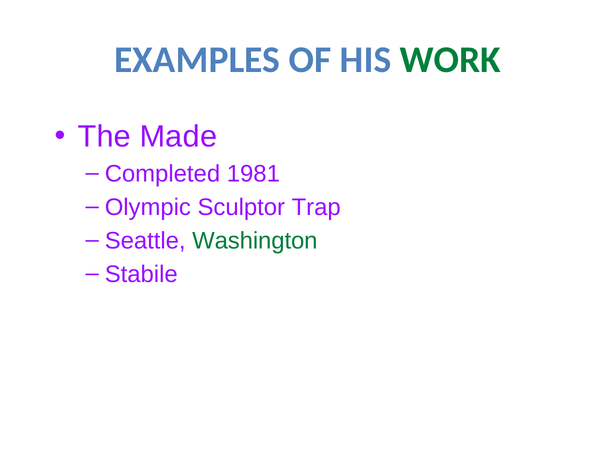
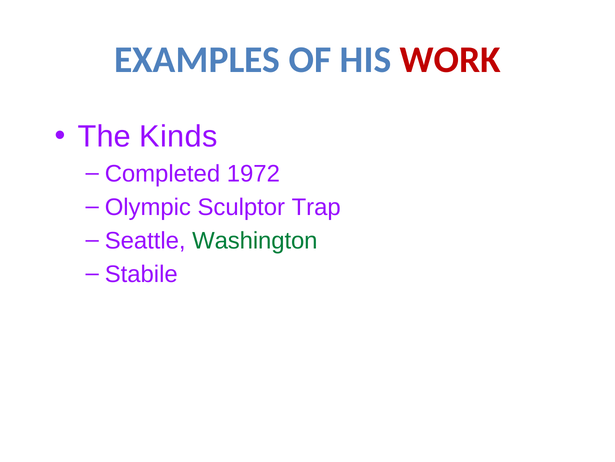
WORK colour: green -> red
Made: Made -> Kinds
1981: 1981 -> 1972
